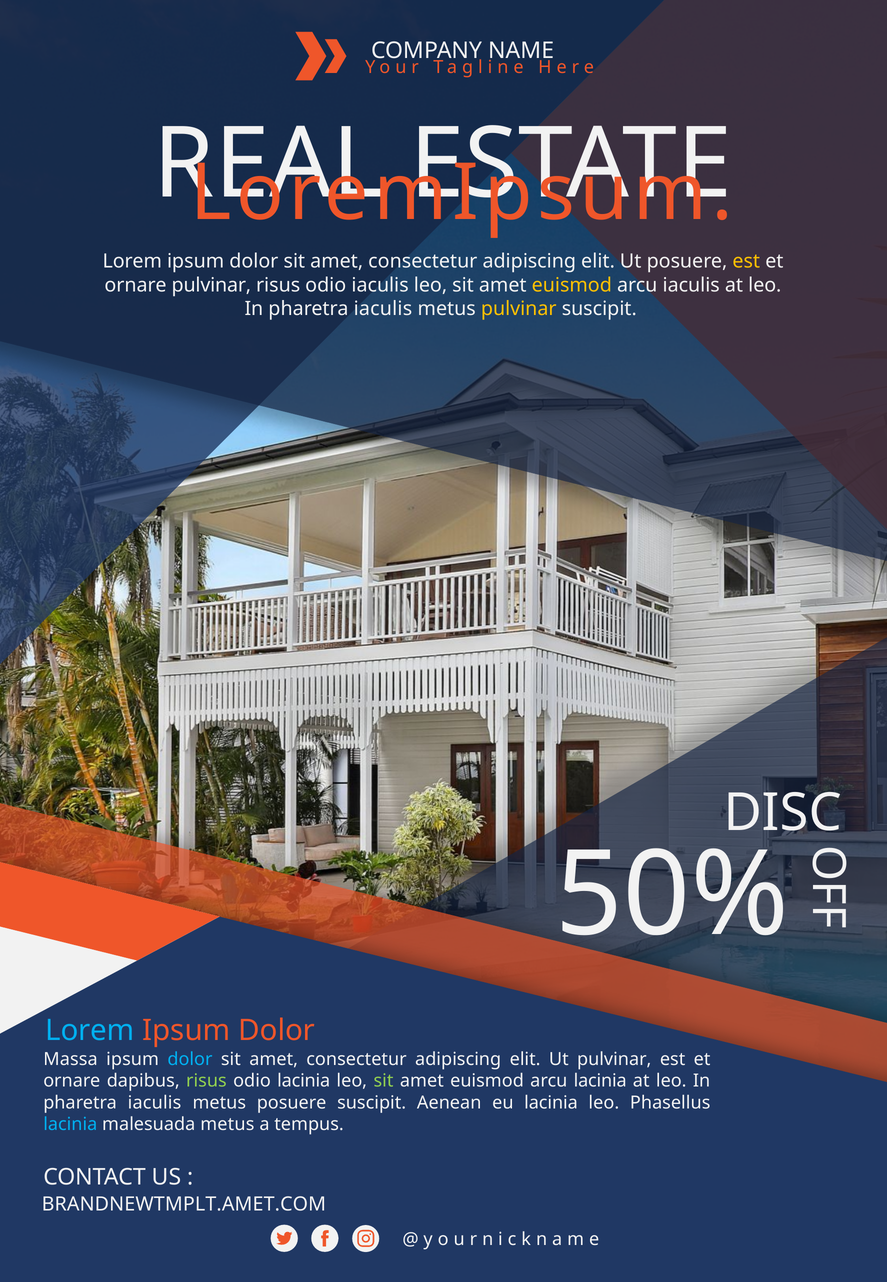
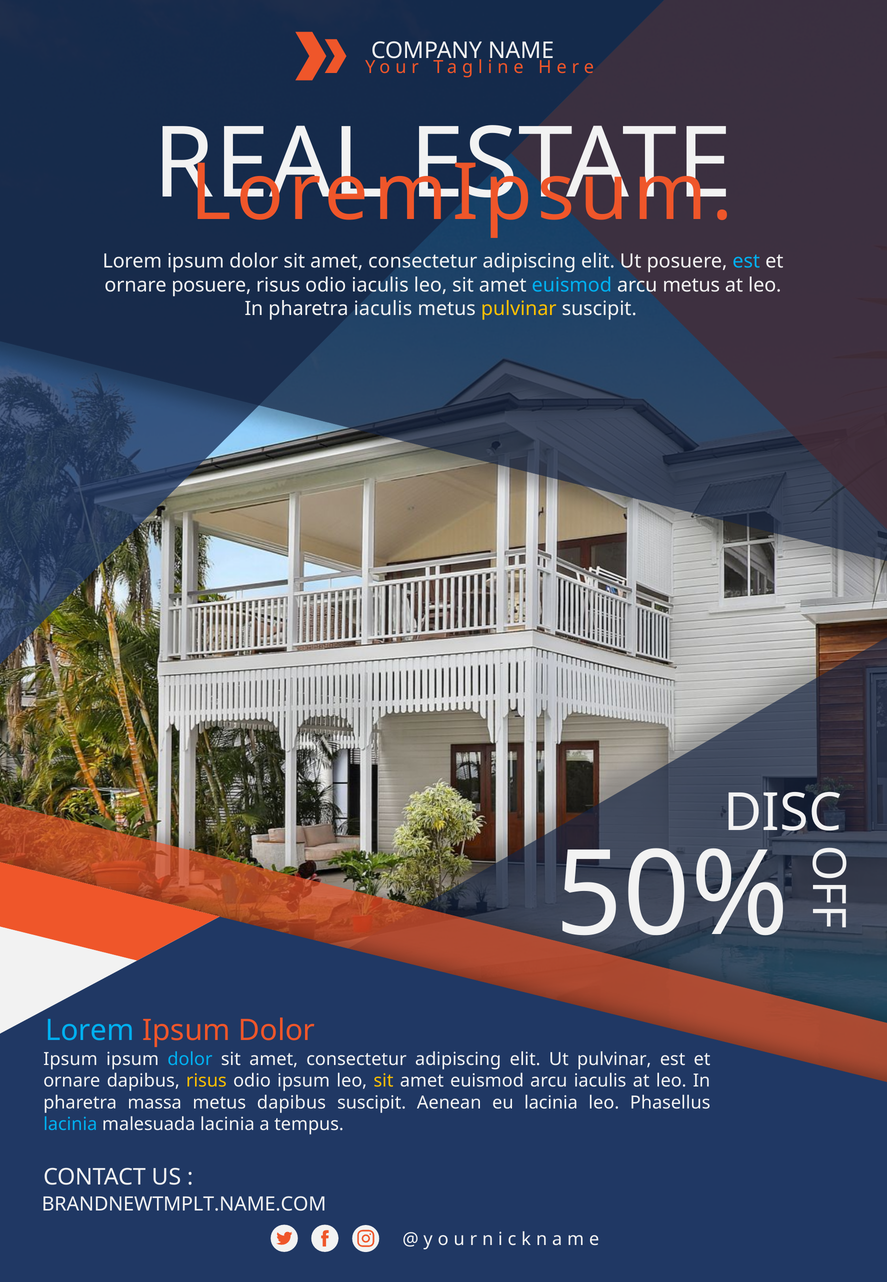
est at (746, 261) colour: yellow -> light blue
ornare pulvinar: pulvinar -> posuere
euismod at (572, 285) colour: yellow -> light blue
arcu iaculis: iaculis -> metus
Massa at (70, 1058): Massa -> Ipsum
risus at (206, 1080) colour: light green -> yellow
odio lacinia: lacinia -> ipsum
sit at (383, 1080) colour: light green -> yellow
arcu lacinia: lacinia -> iaculis
iaculis at (155, 1102): iaculis -> massa
metus posuere: posuere -> dapibus
malesuada metus: metus -> lacinia
BRANDNEWTMPLT.AMET.COM: BRANDNEWTMPLT.AMET.COM -> BRANDNEWTMPLT.NAME.COM
